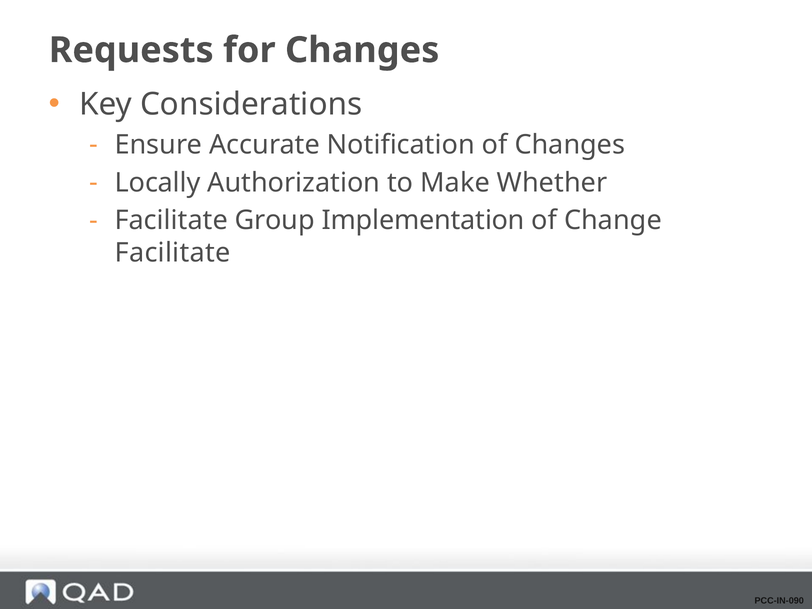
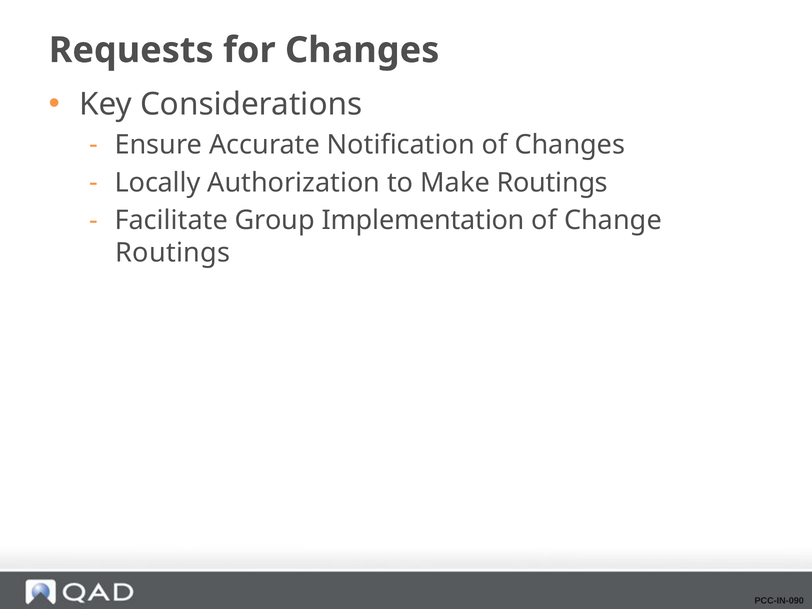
Make Whether: Whether -> Routings
Facilitate at (173, 253): Facilitate -> Routings
